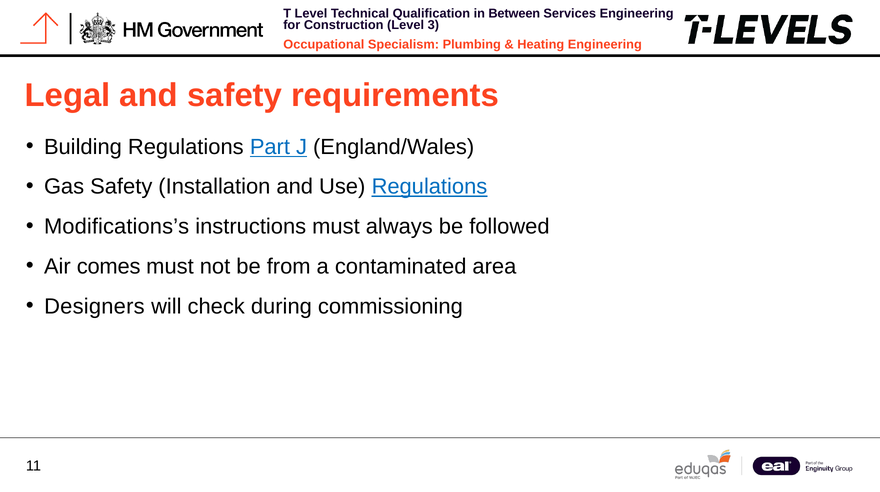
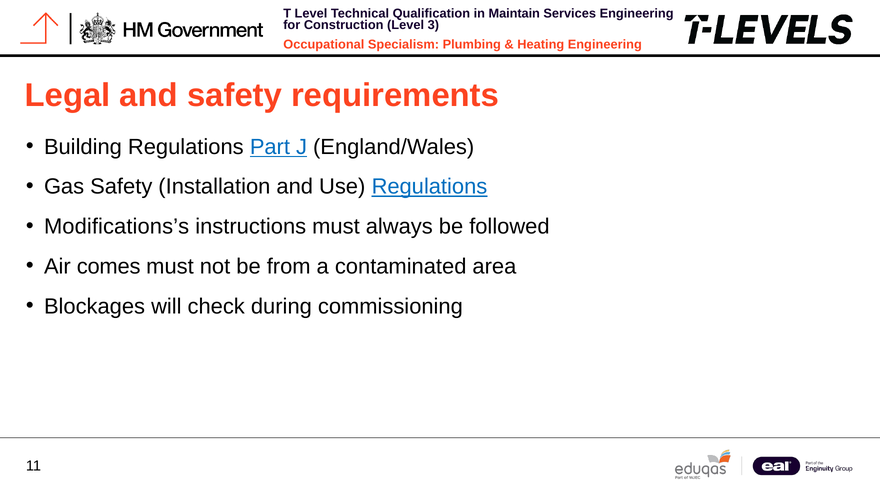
Between: Between -> Maintain
Designers: Designers -> Blockages
